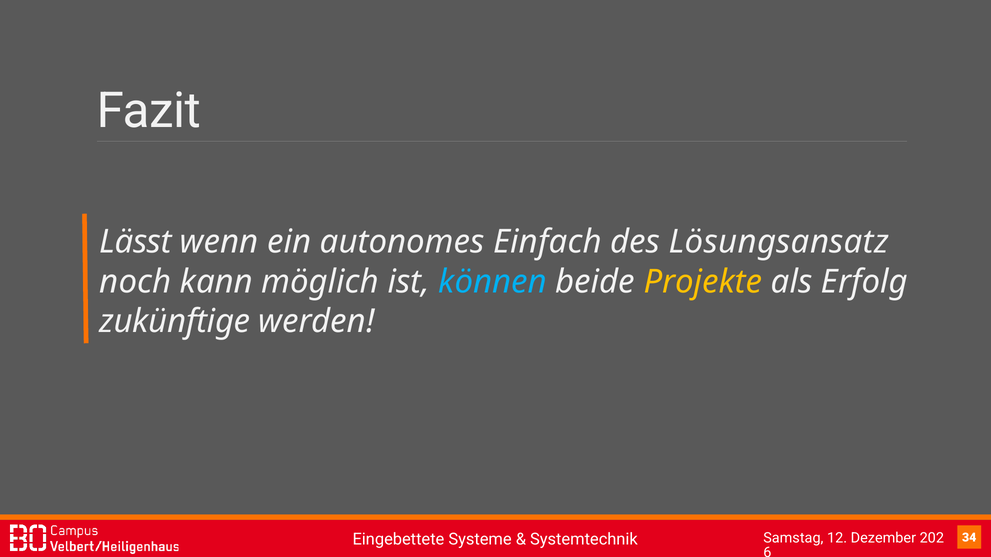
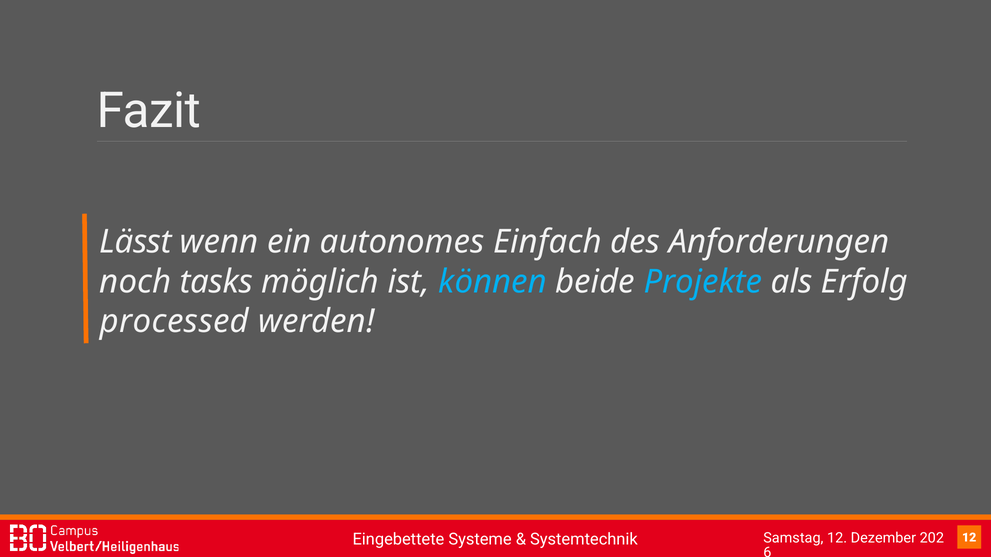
Lösungsansatz: Lösungsansatz -> Anforderungen
kann: kann -> tasks
Projekte colour: yellow -> light blue
zukünftige: zukünftige -> processed
34 at (969, 538): 34 -> 12
